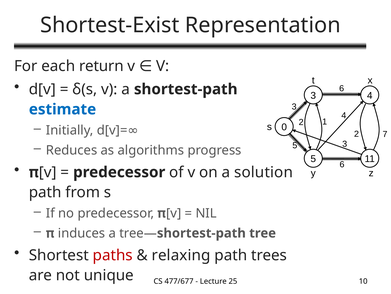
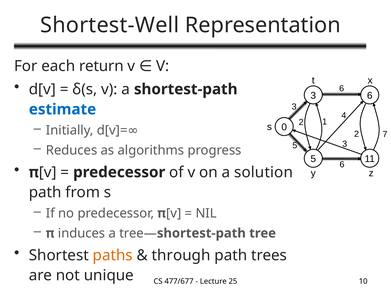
Shortest-Exist: Shortest-Exist -> Shortest-Well
4 at (370, 95): 4 -> 6
paths colour: red -> orange
relaxing: relaxing -> through
